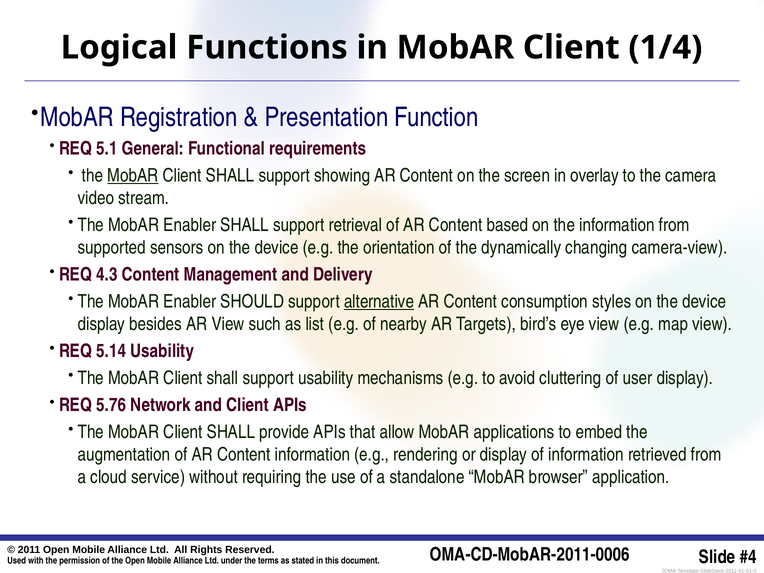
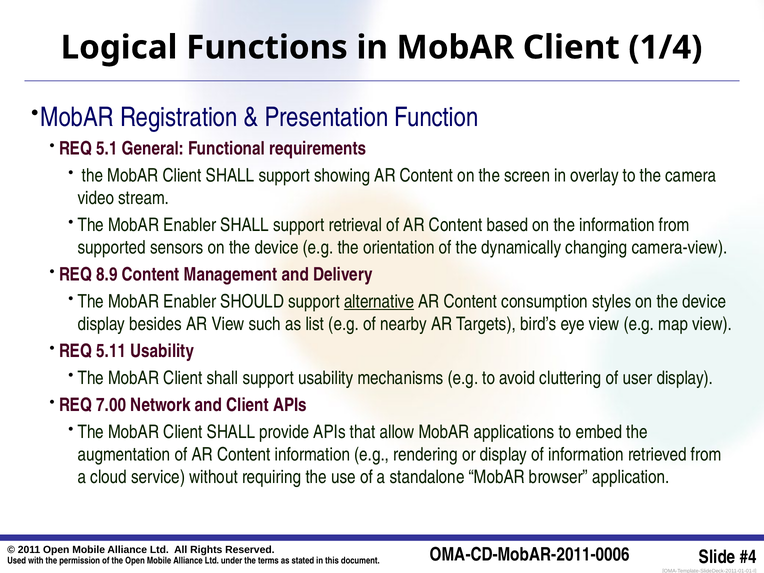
MobAR at (133, 176) underline: present -> none
4.3: 4.3 -> 8.9
5.14: 5.14 -> 5.11
5.76: 5.76 -> 7.00
